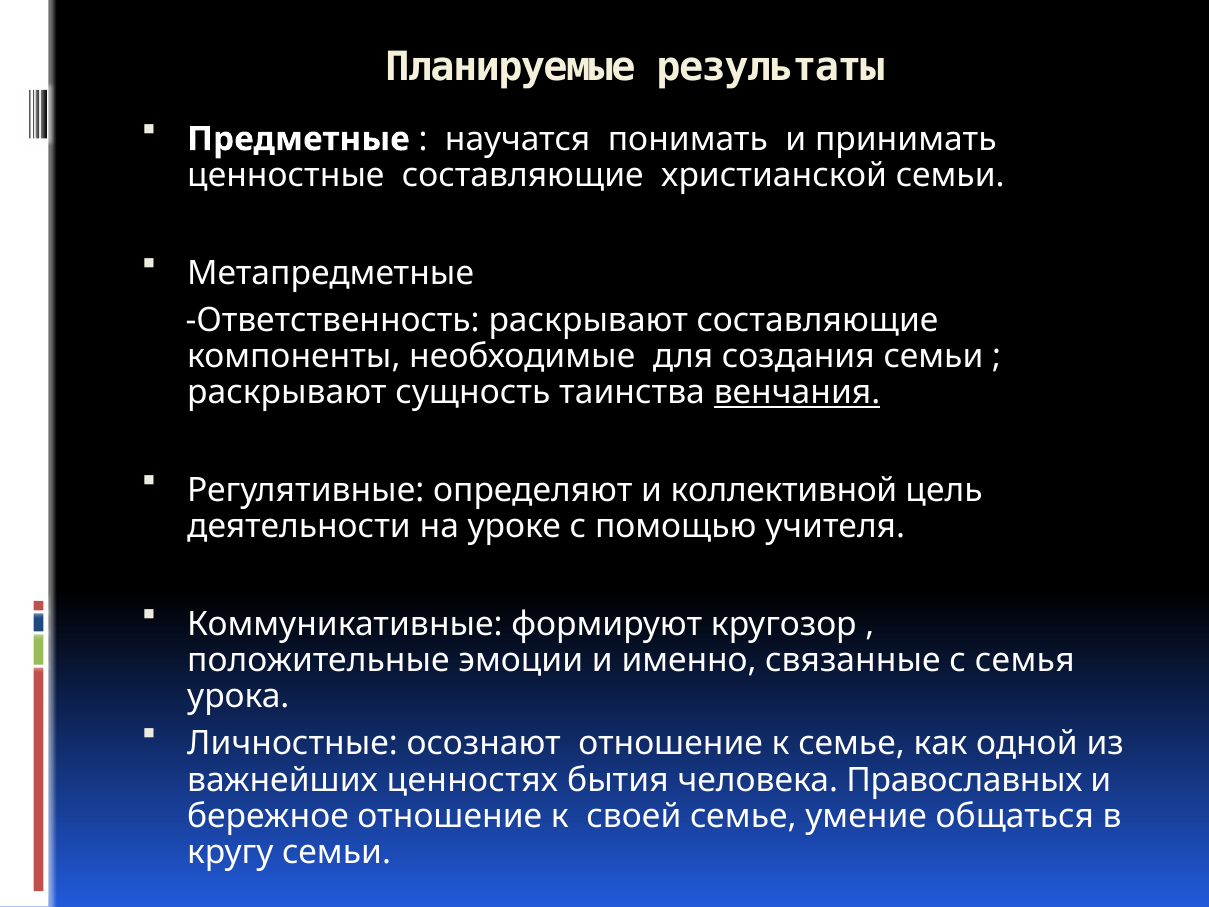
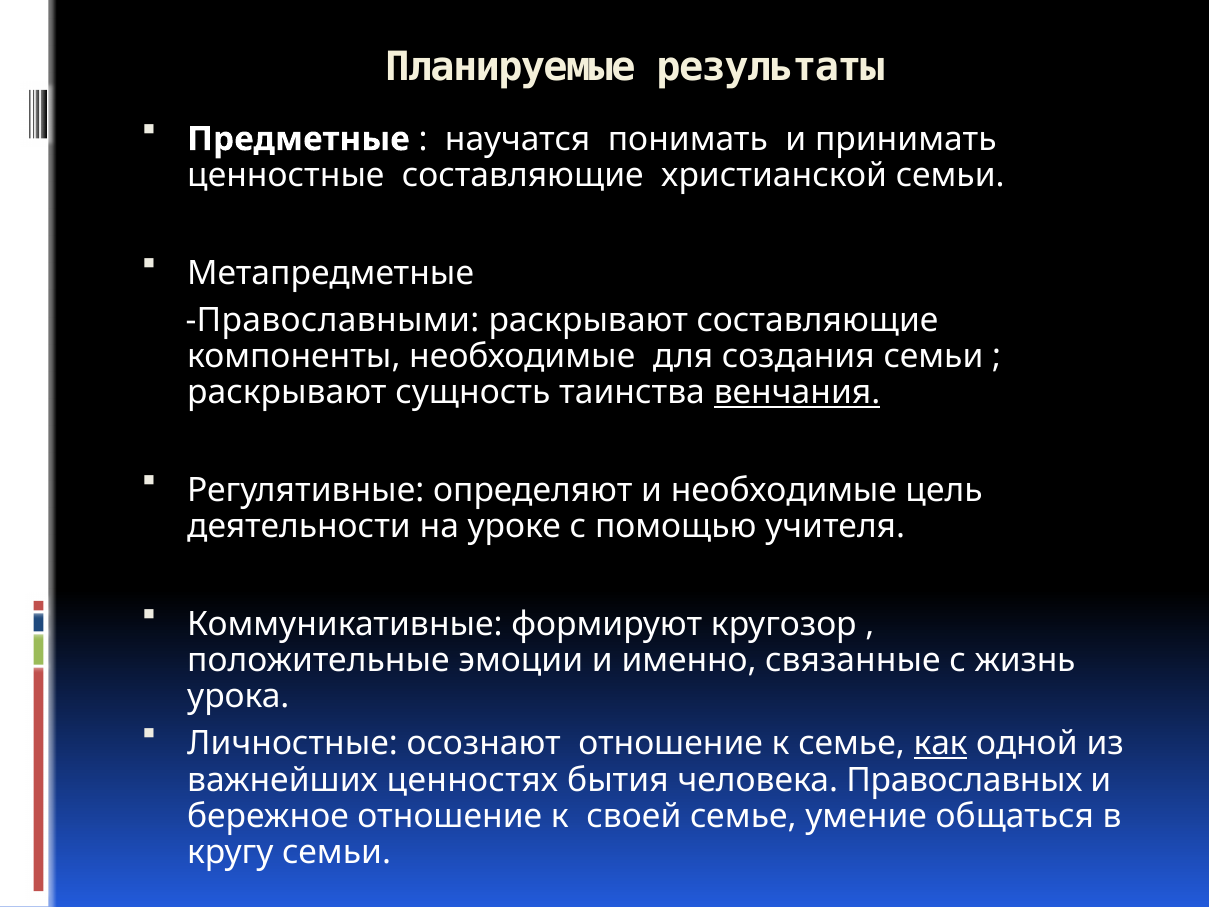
Ответственность: Ответственность -> Православными
и коллективной: коллективной -> необходимые
семья: семья -> жизнь
как underline: none -> present
